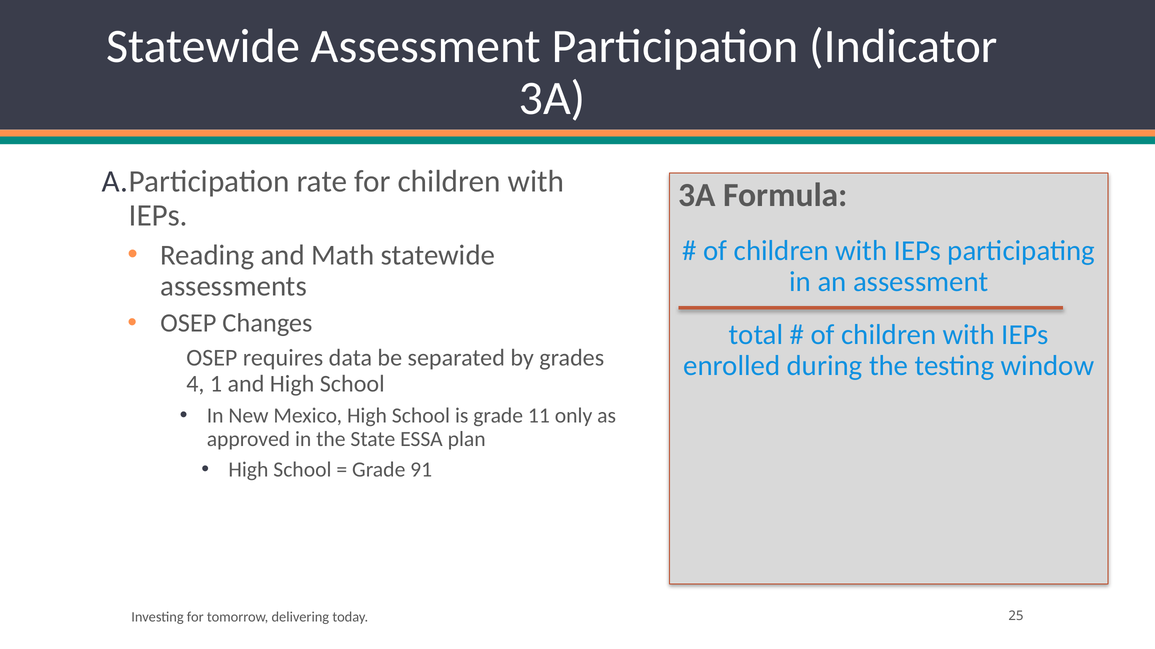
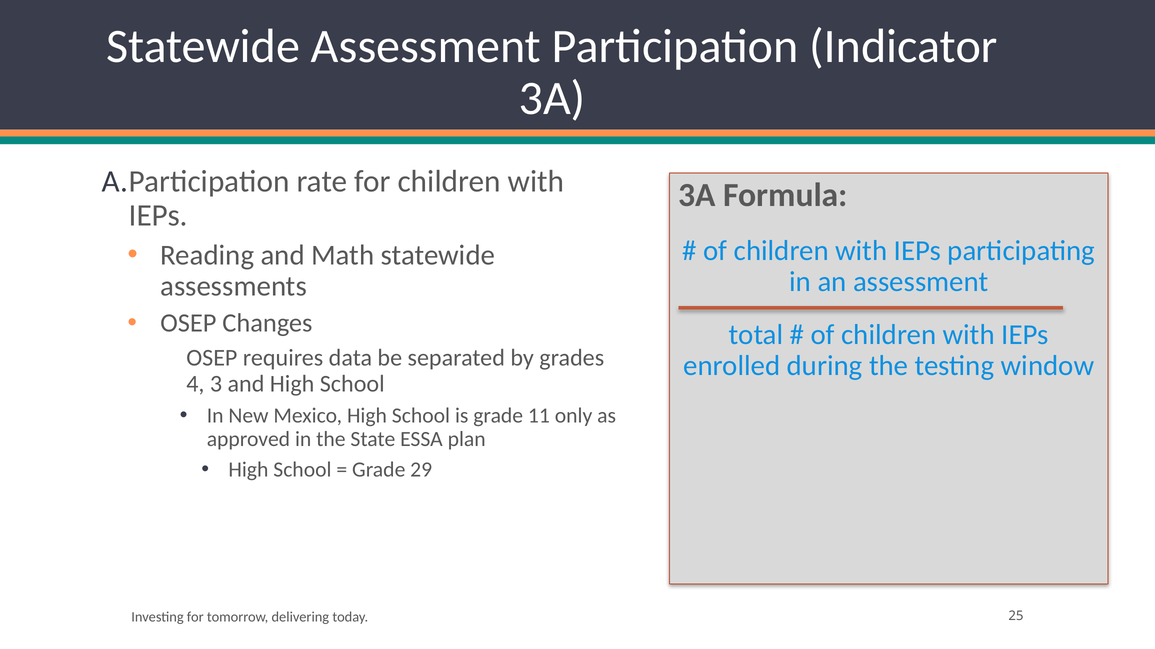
1: 1 -> 3
91: 91 -> 29
